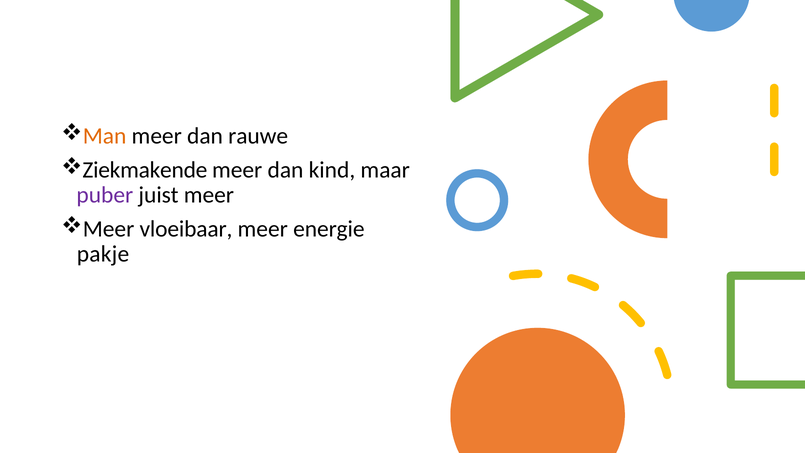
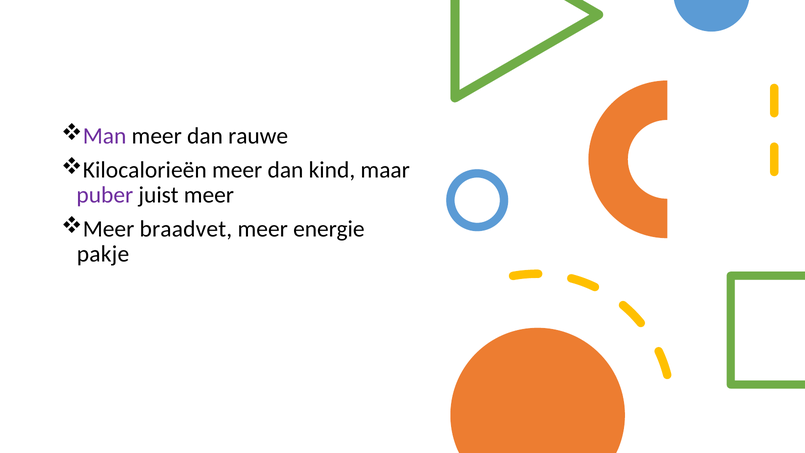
Man colour: orange -> purple
Ziekmakende: Ziekmakende -> Kilocalorieën
vloeibaar: vloeibaar -> braadvet
